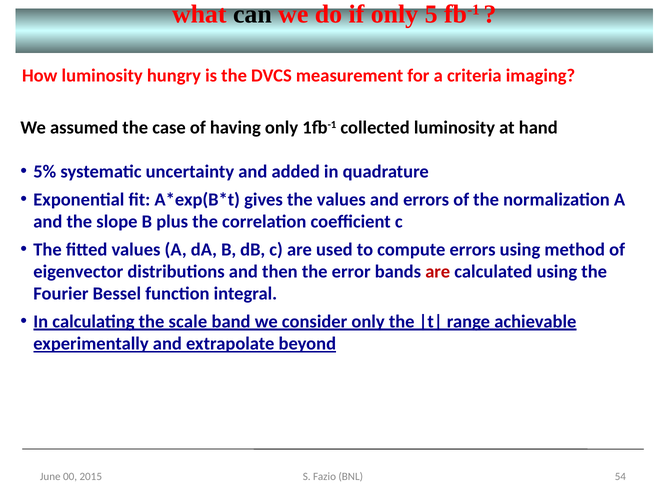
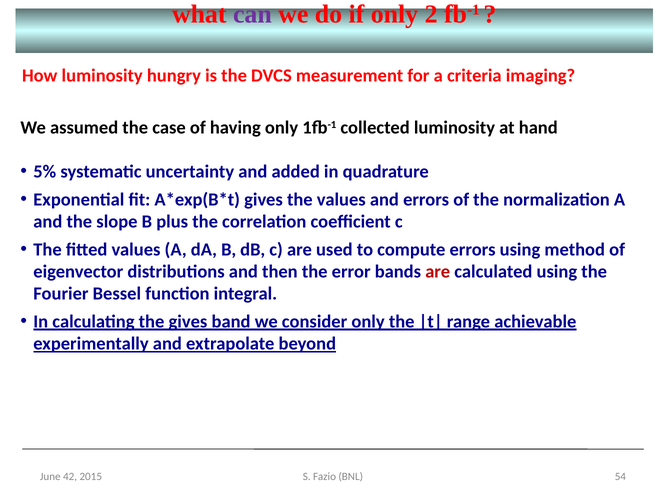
can colour: black -> purple
5: 5 -> 2
the scale: scale -> gives
00: 00 -> 42
